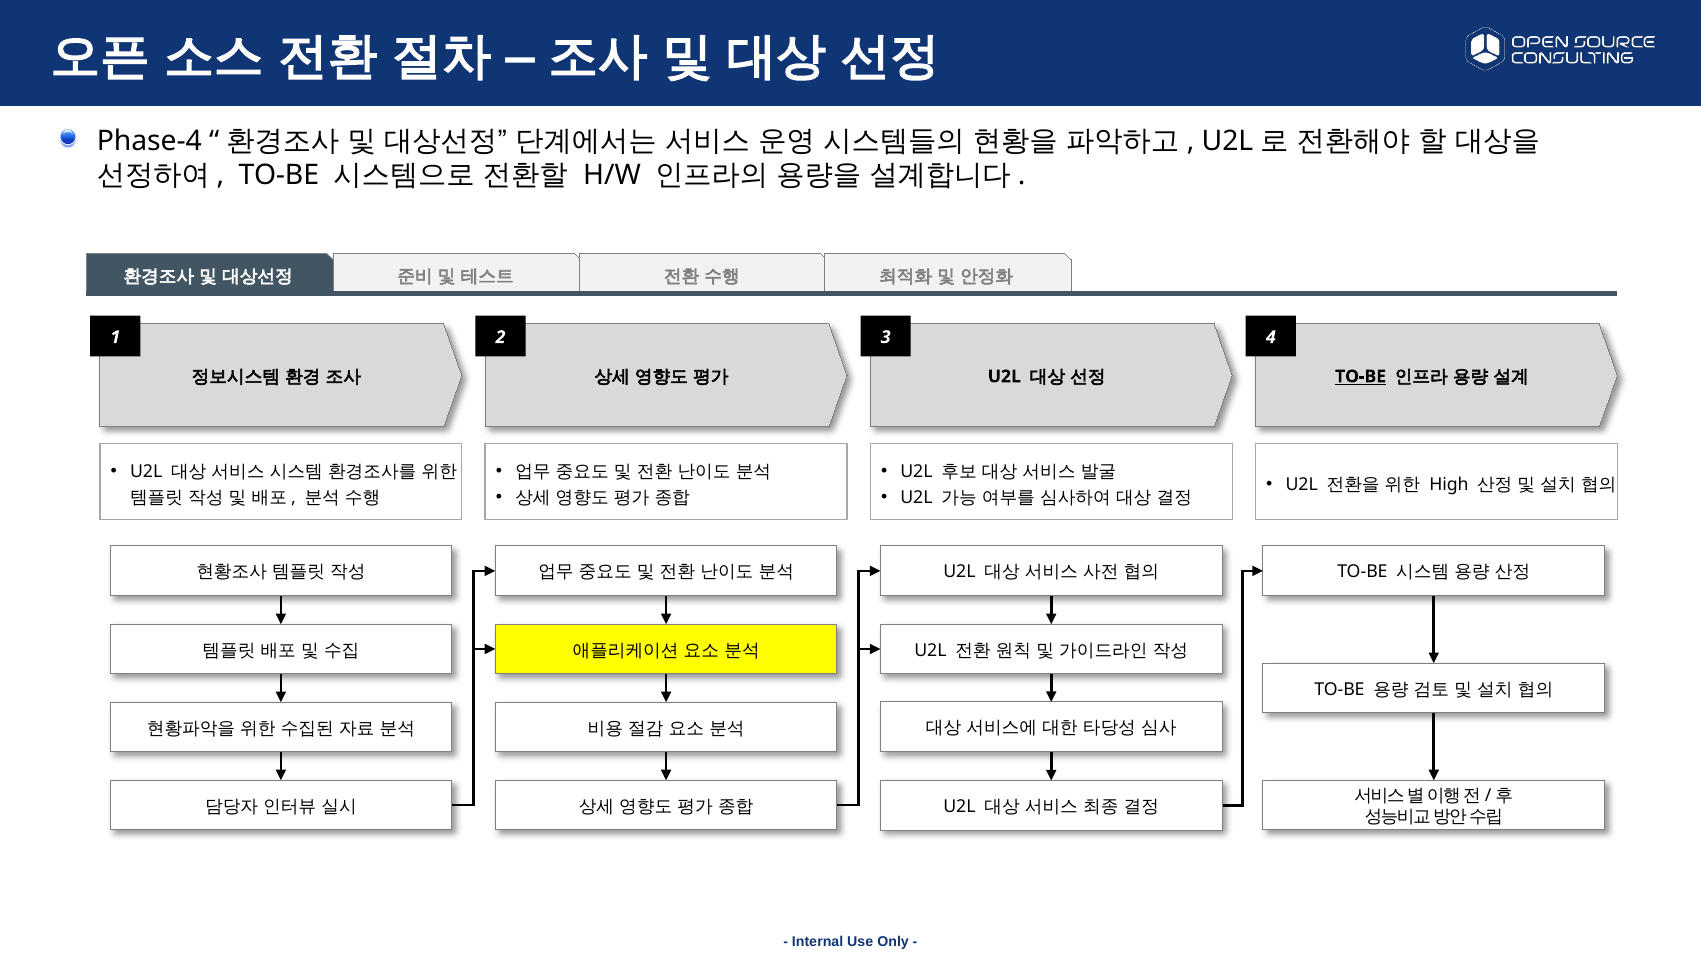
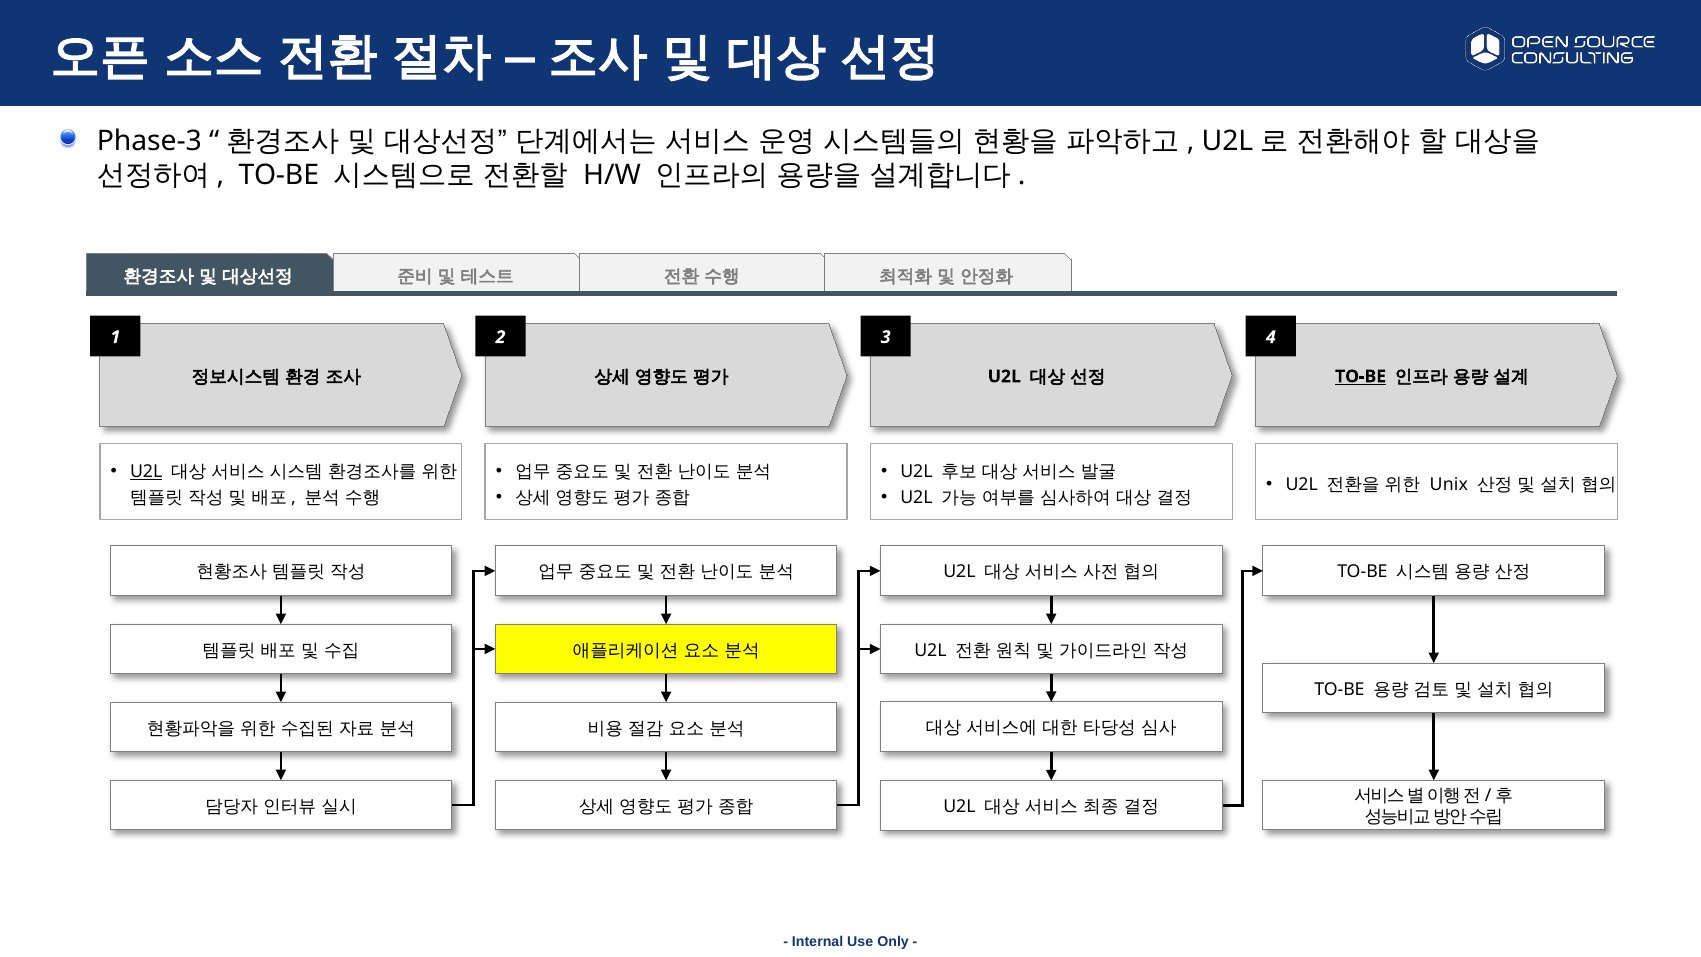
Phase-4: Phase-4 -> Phase-3
U2L at (146, 472) underline: none -> present
High: High -> Unix
